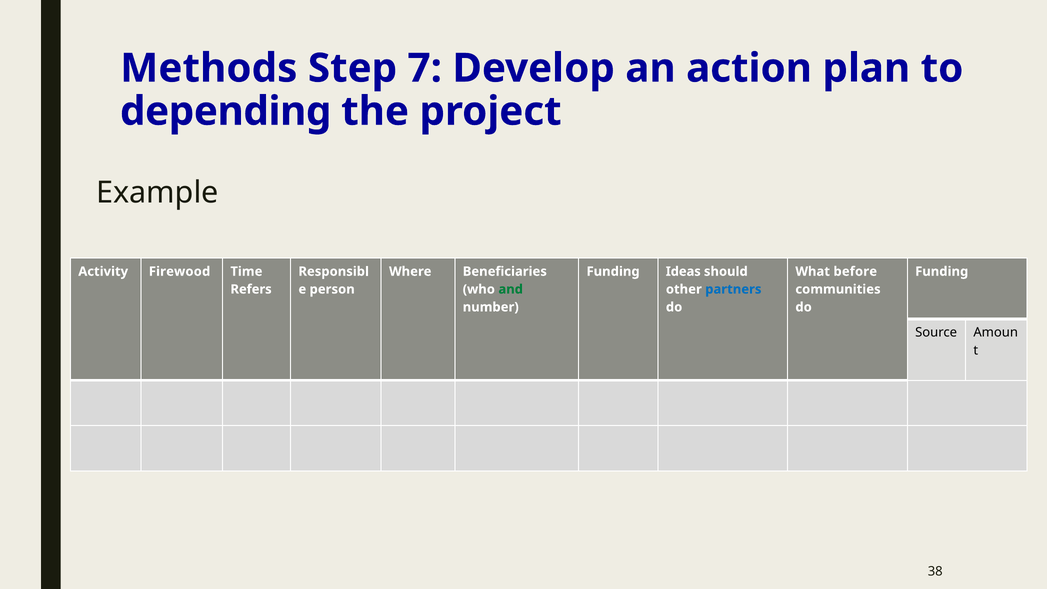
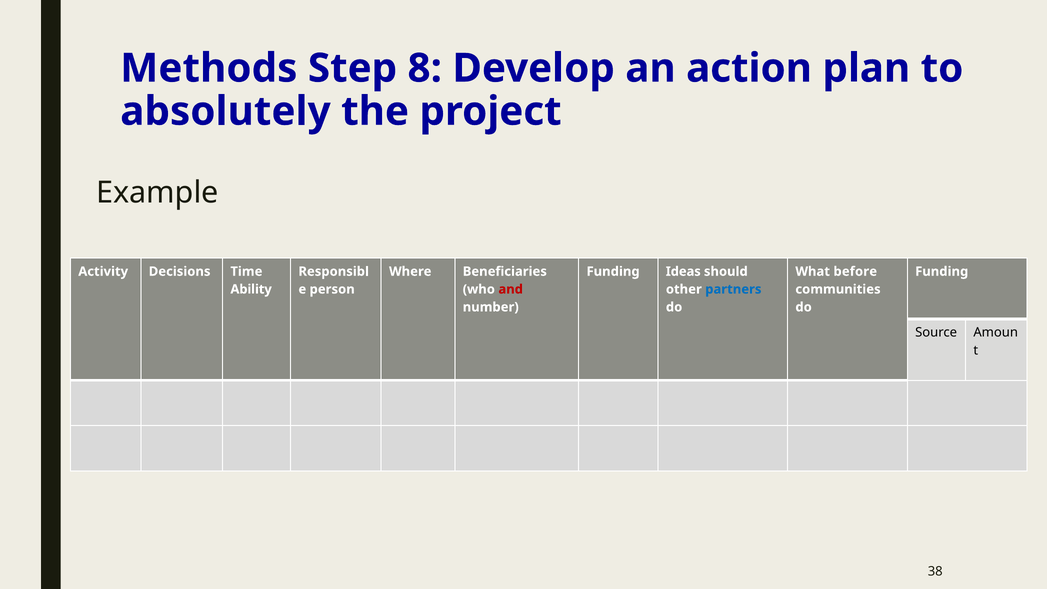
7: 7 -> 8
depending: depending -> absolutely
Firewood: Firewood -> Decisions
Refers: Refers -> Ability
and colour: green -> red
